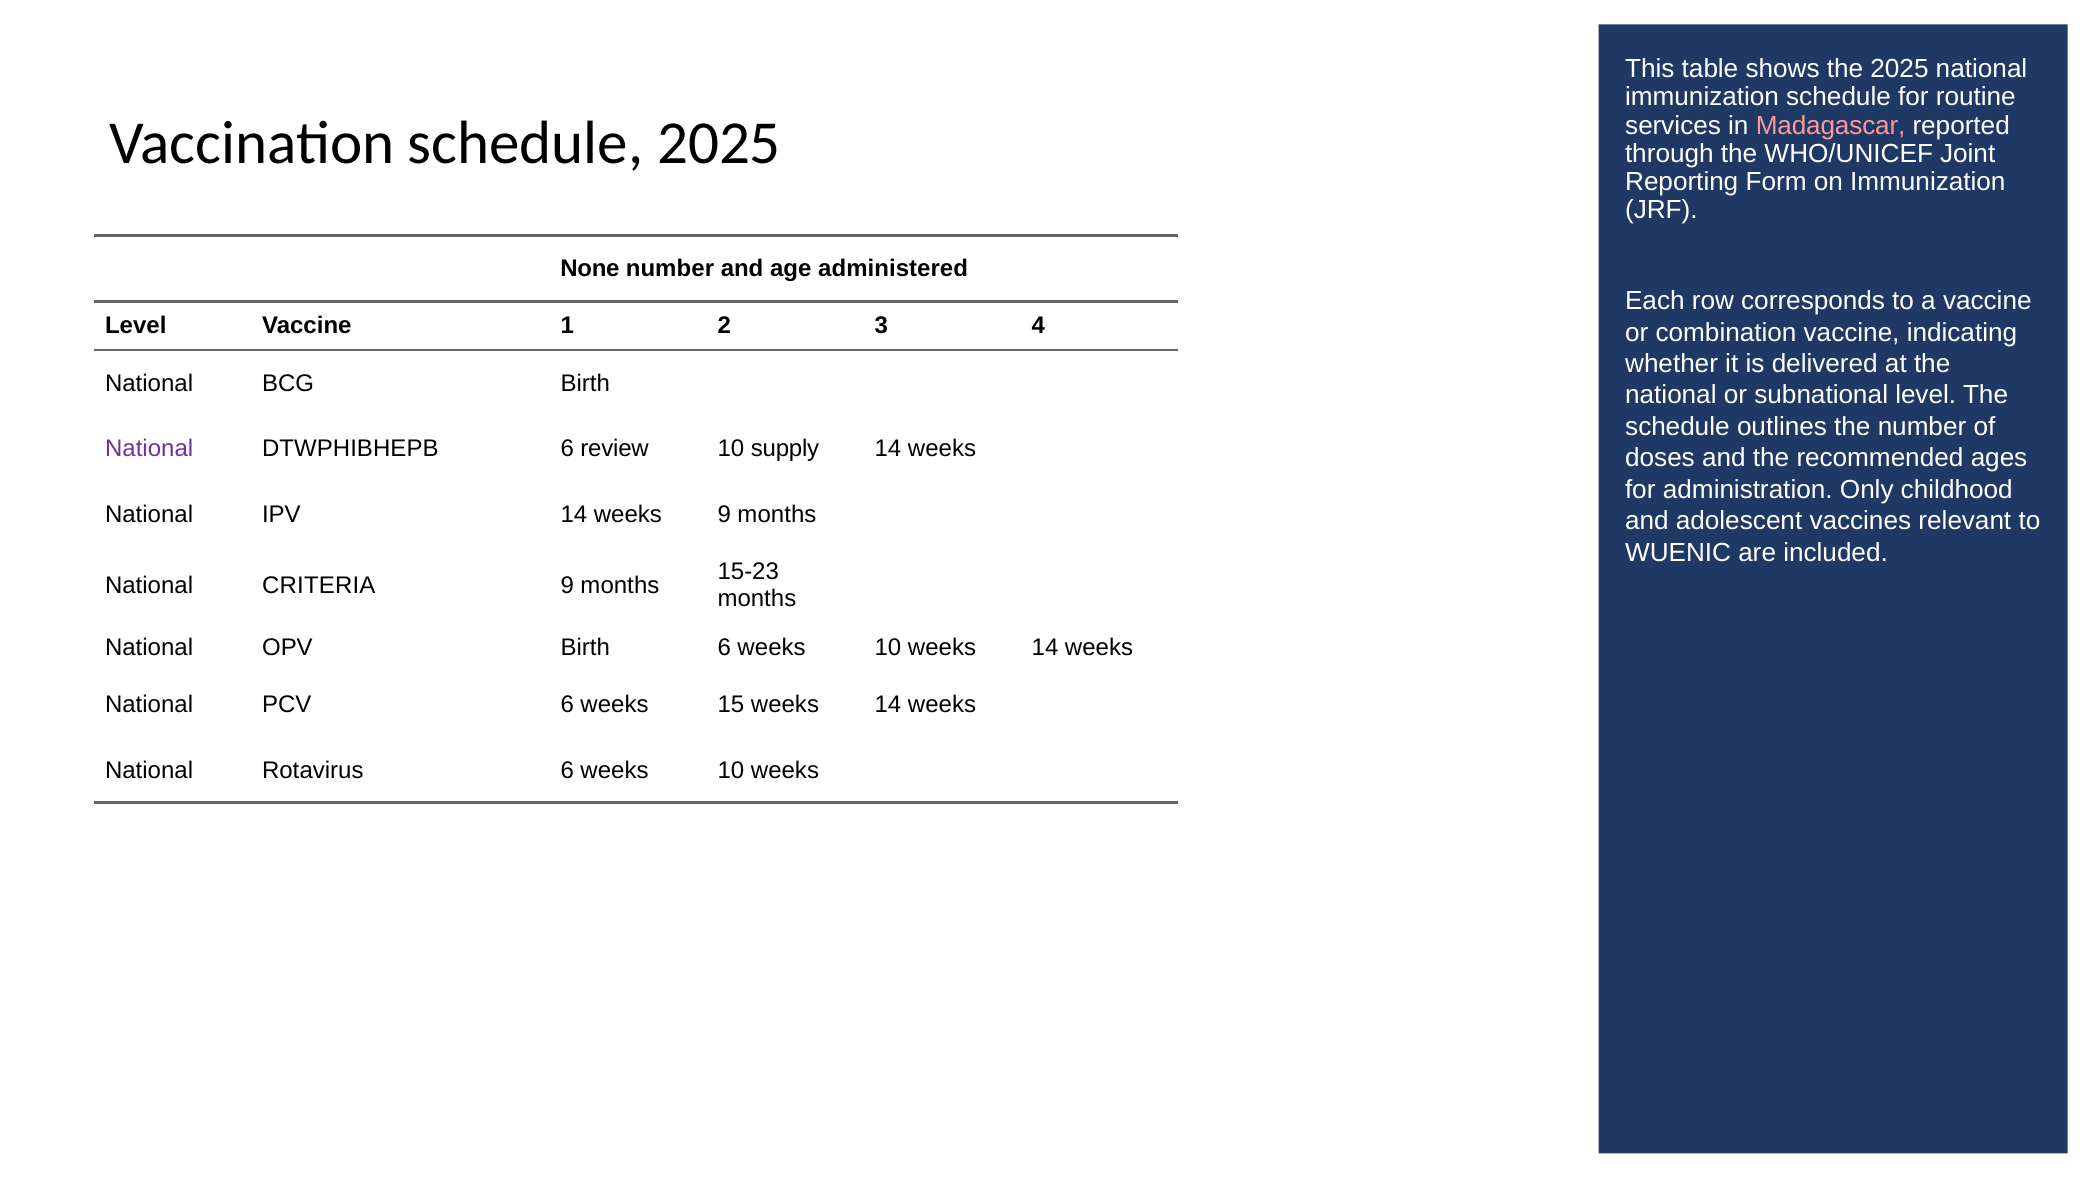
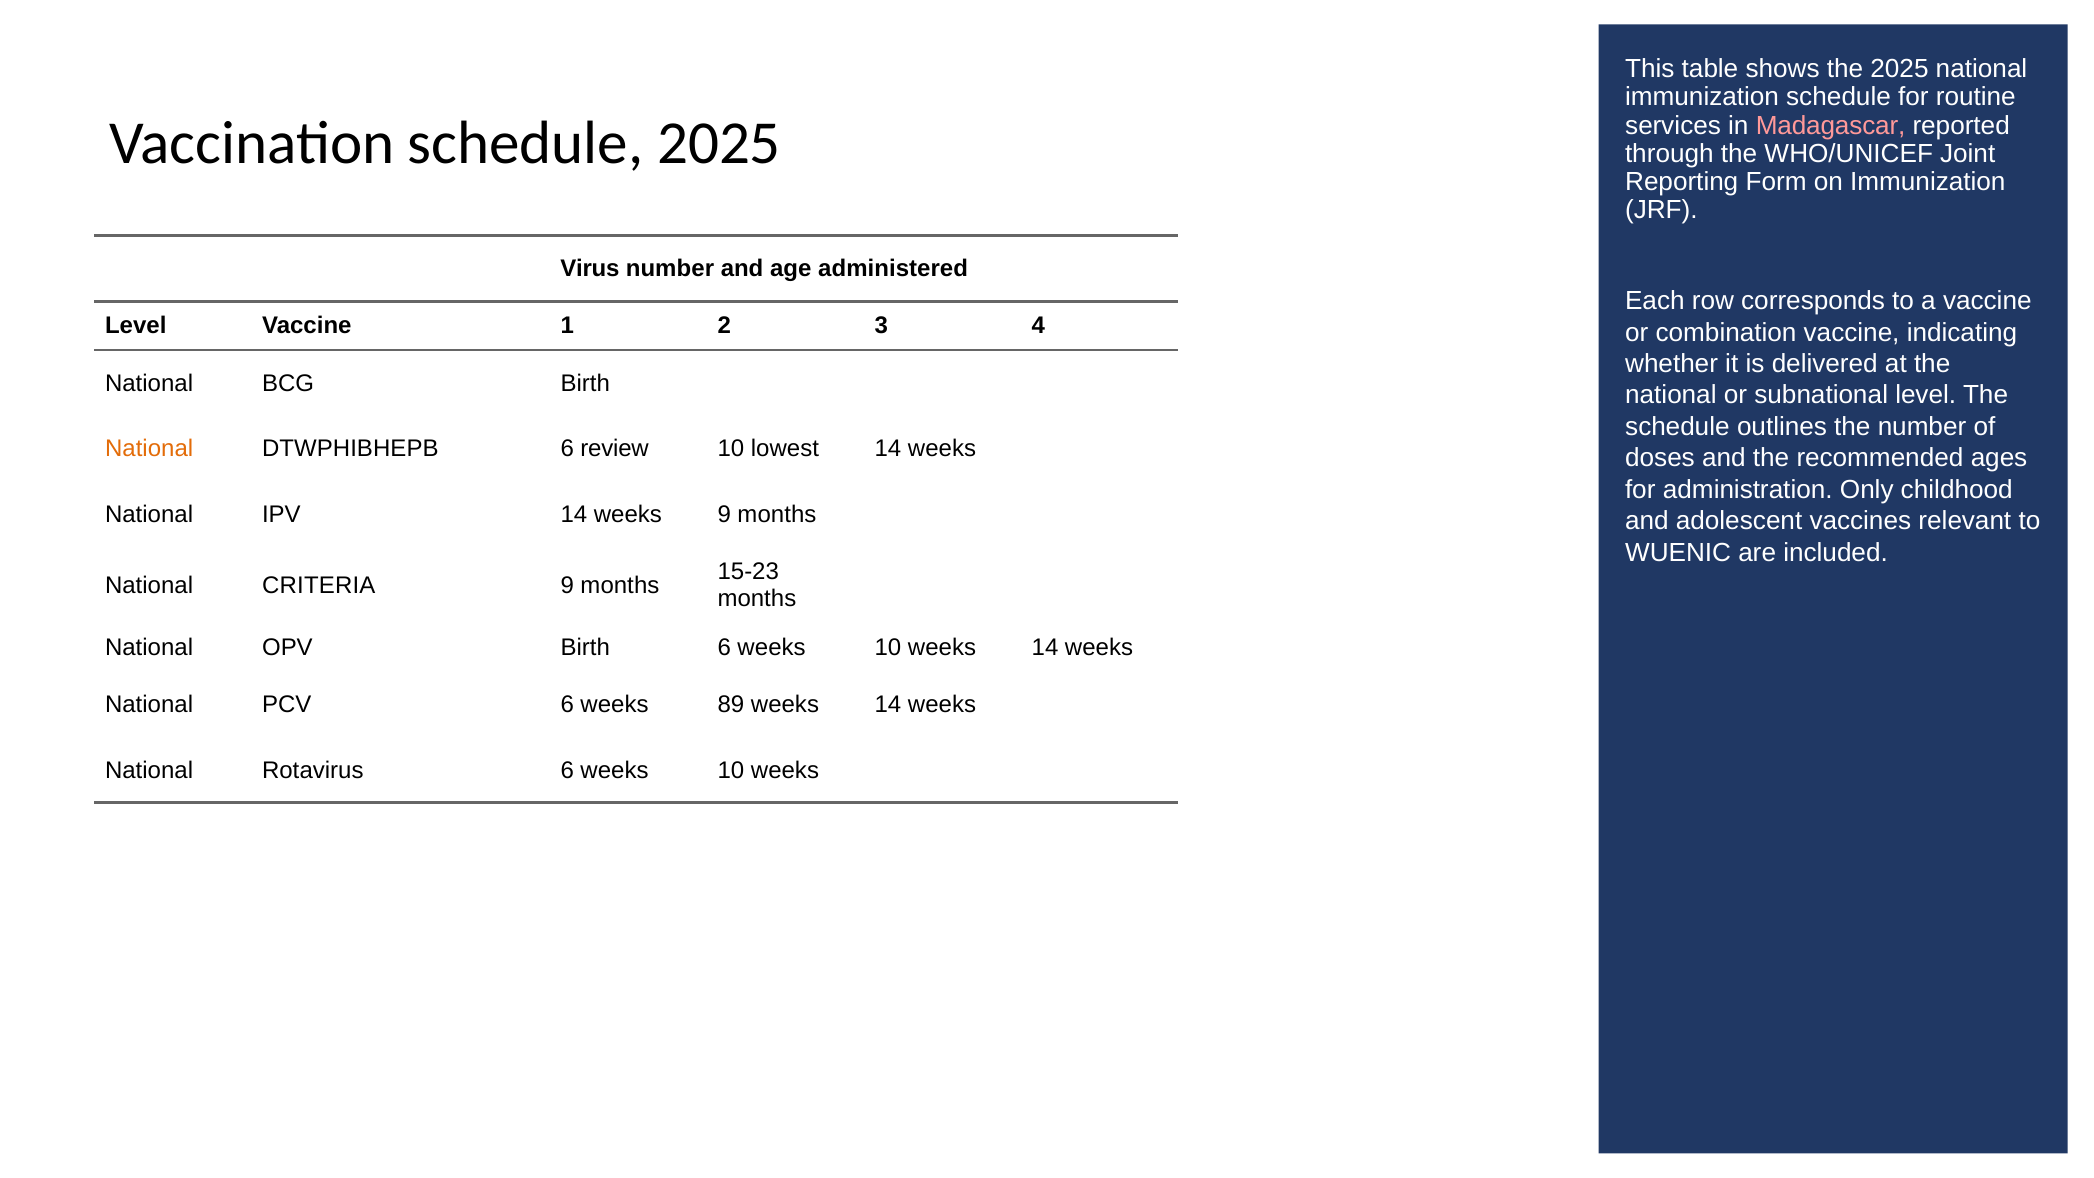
None: None -> Virus
National at (149, 449) colour: purple -> orange
supply: supply -> lowest
15: 15 -> 89
